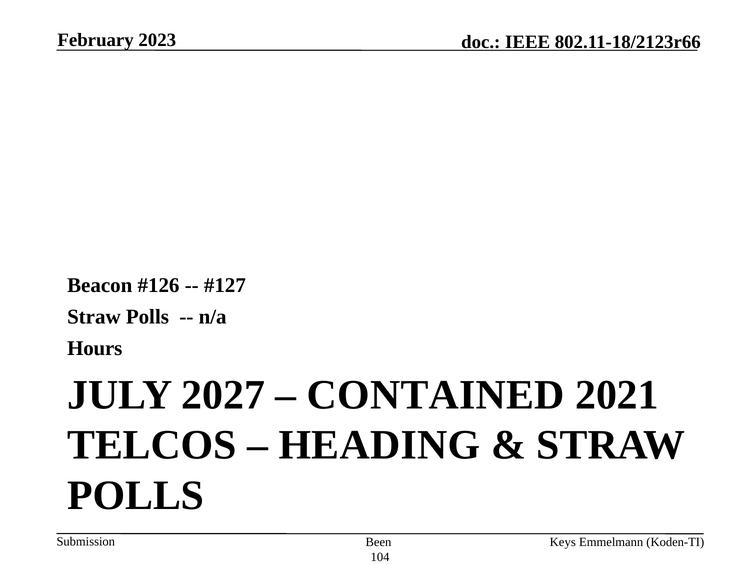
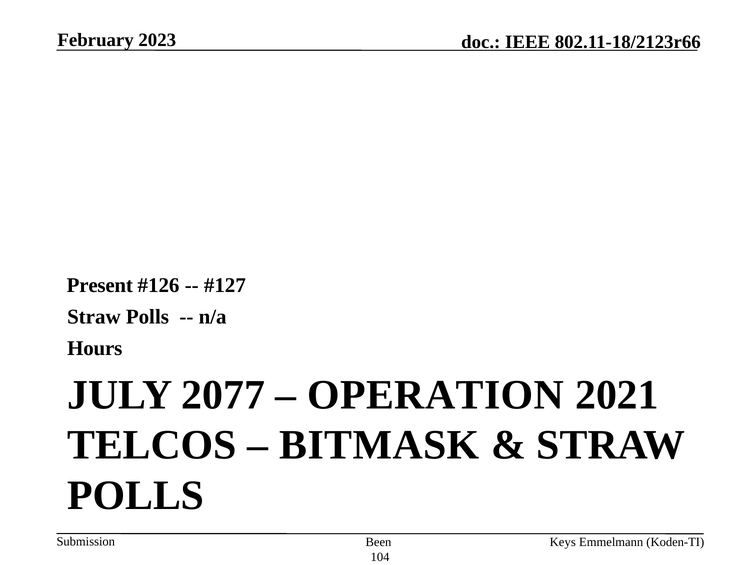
Beacon: Beacon -> Present
2027: 2027 -> 2077
CONTAINED: CONTAINED -> OPERATION
HEADING: HEADING -> BITMASK
